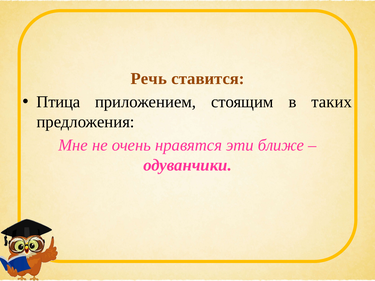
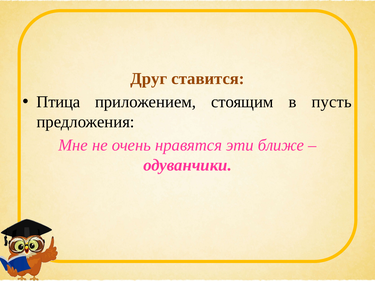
Речь: Речь -> Друг
таких: таких -> пусть
